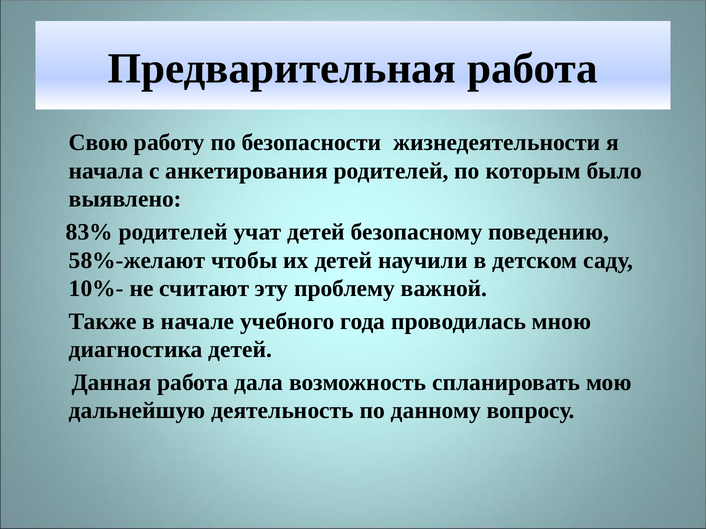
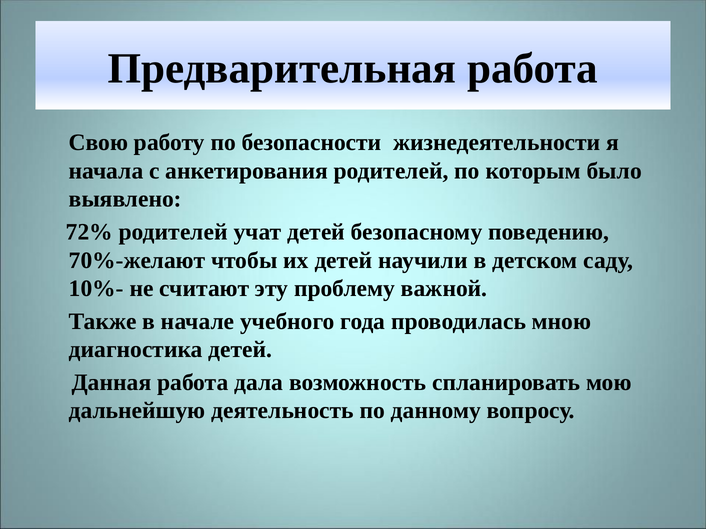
83%: 83% -> 72%
58%-желают: 58%-желают -> 70%-желают
